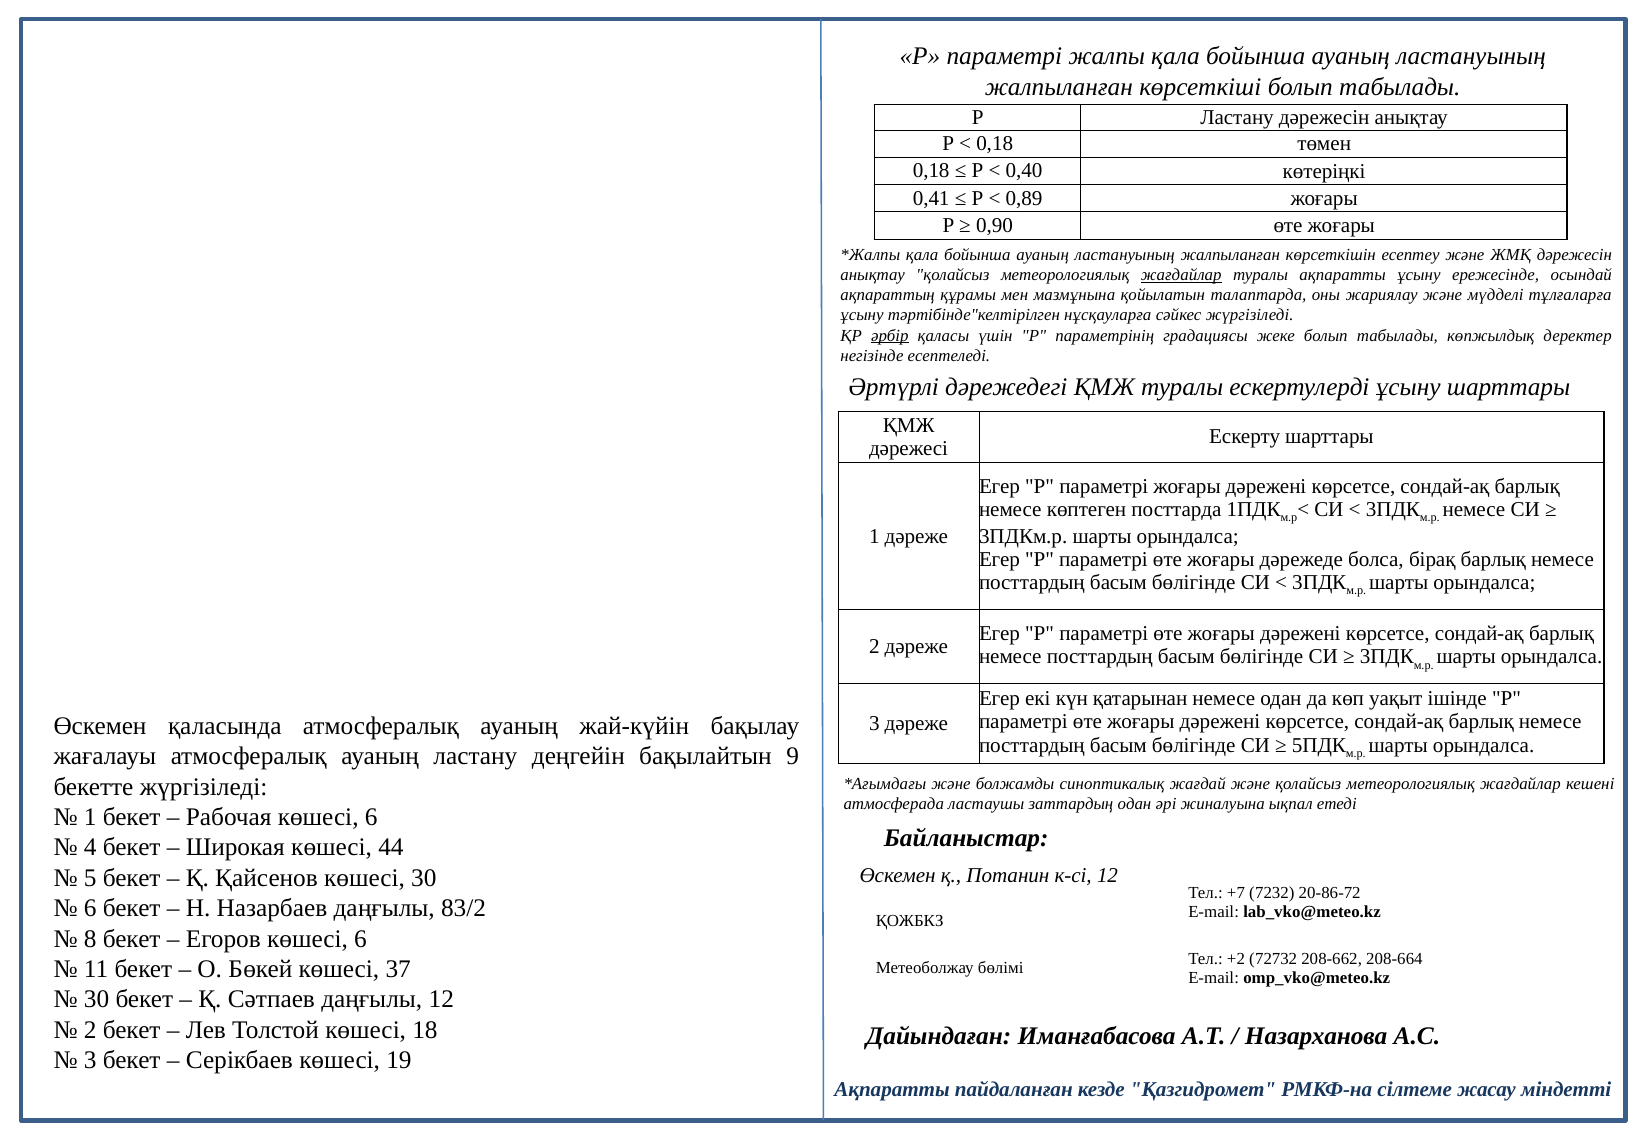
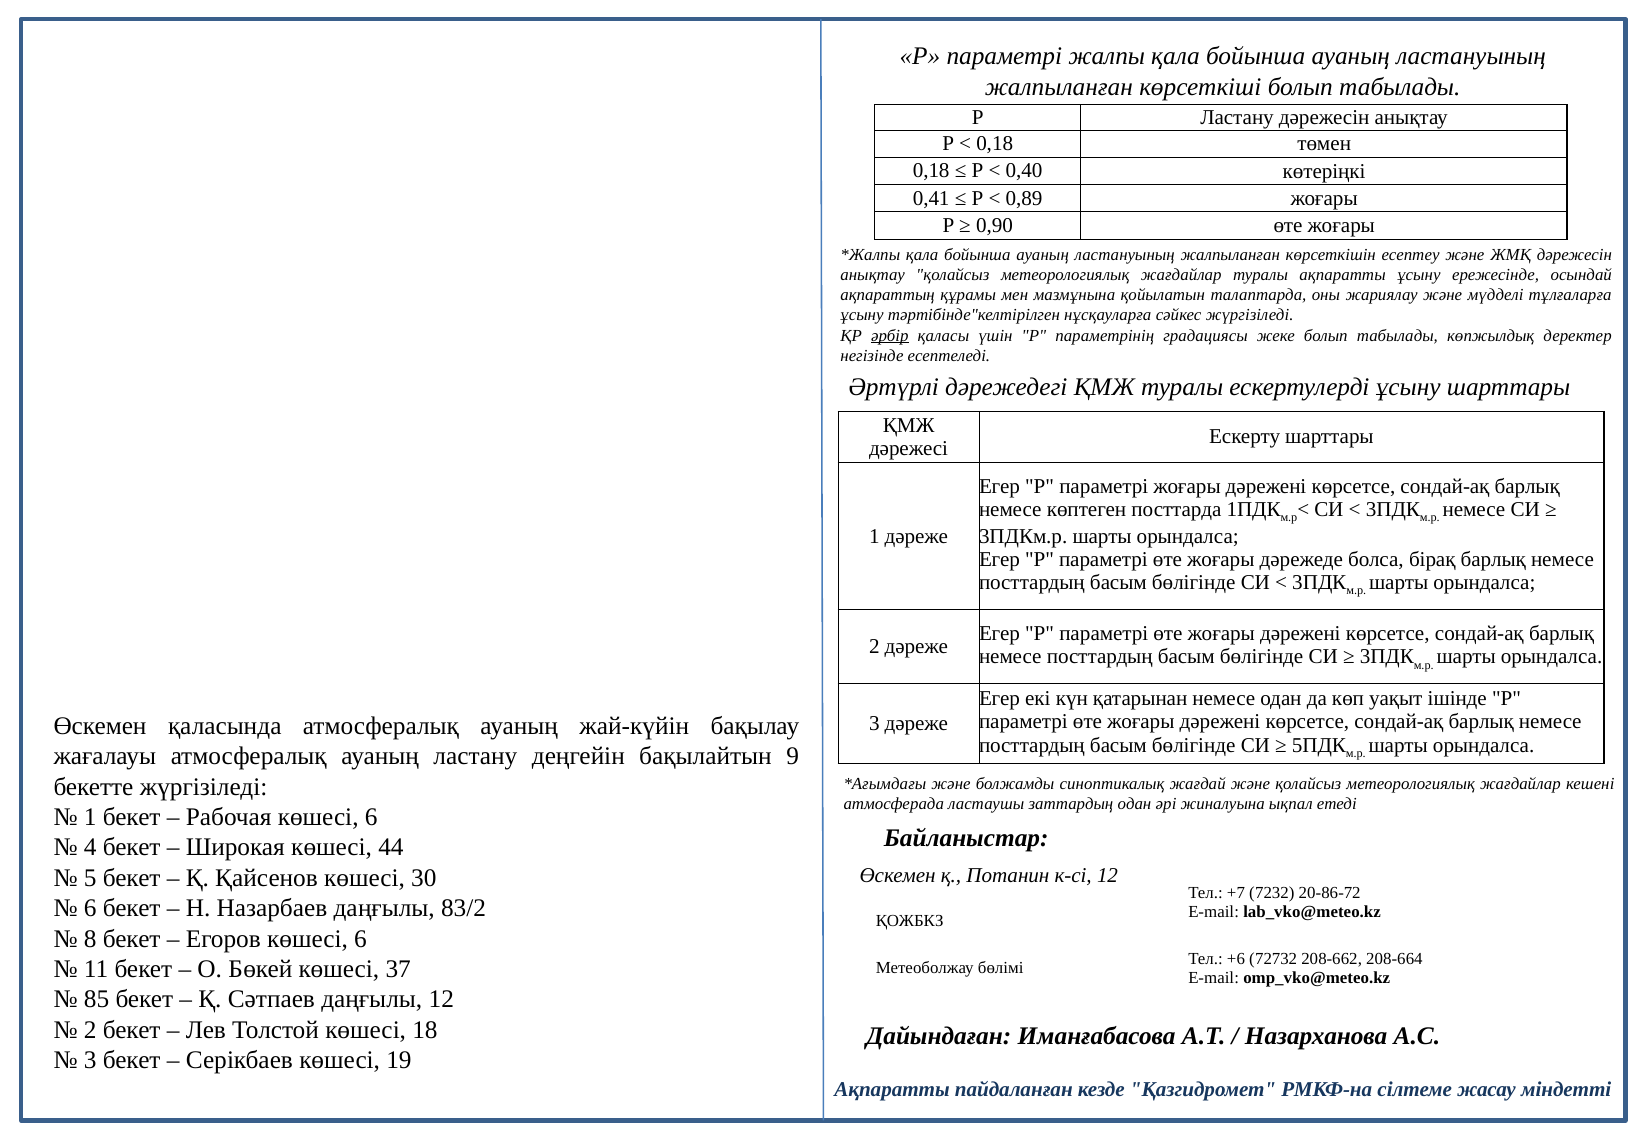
жағдайлар at (1181, 275) underline: present -> none
+2: +2 -> +6
30 at (97, 1000): 30 -> 85
